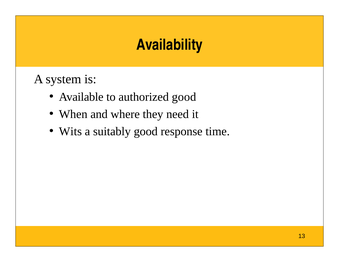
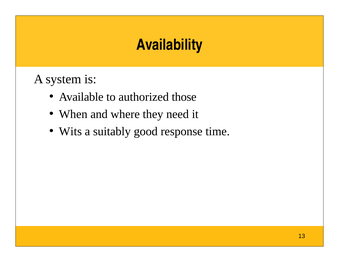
authorized good: good -> those
